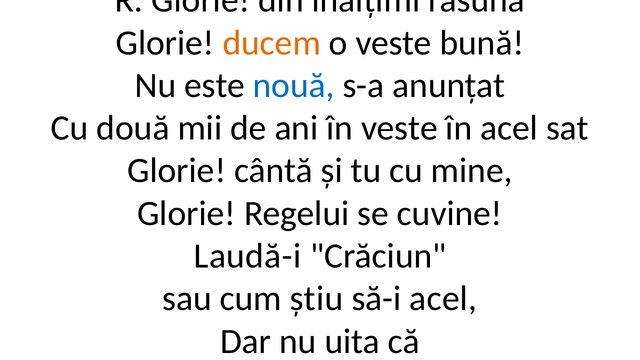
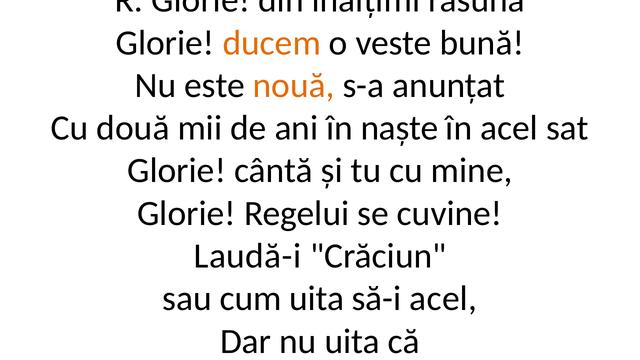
nouă colour: blue -> orange
în veste: veste -> naște
cum știu: știu -> uita
